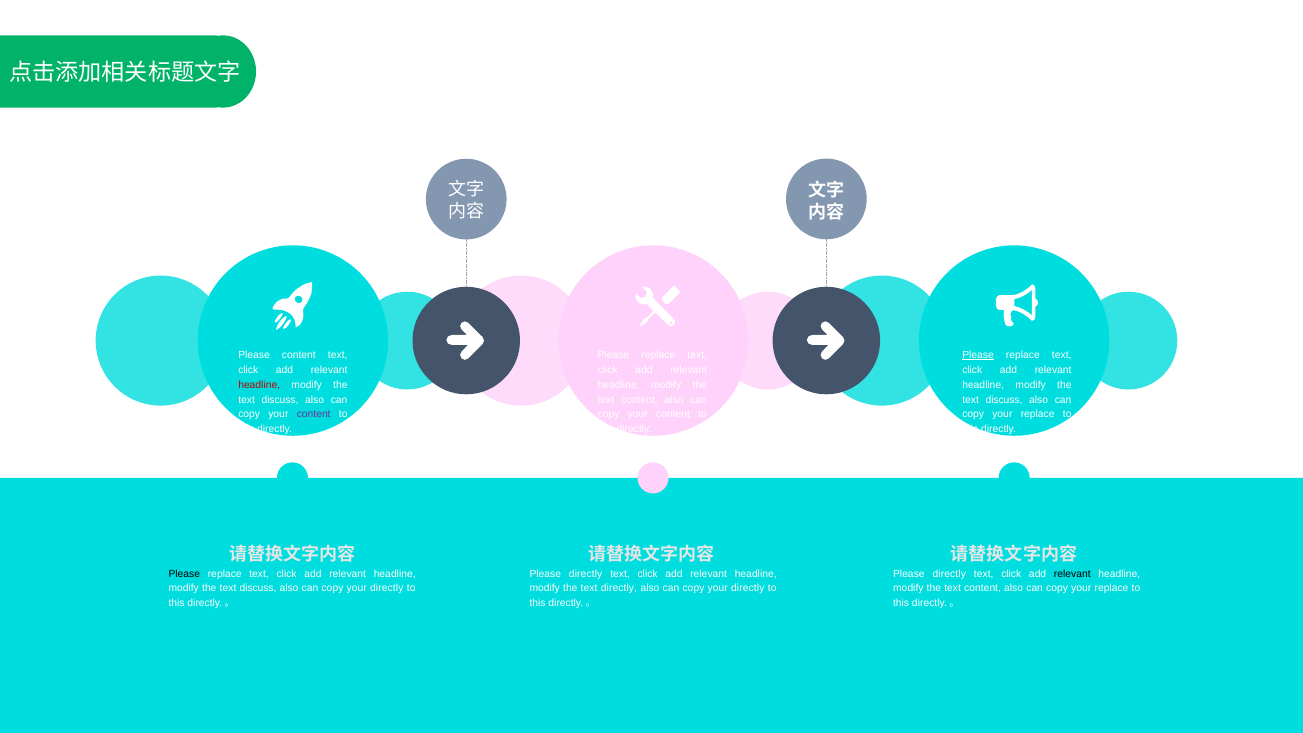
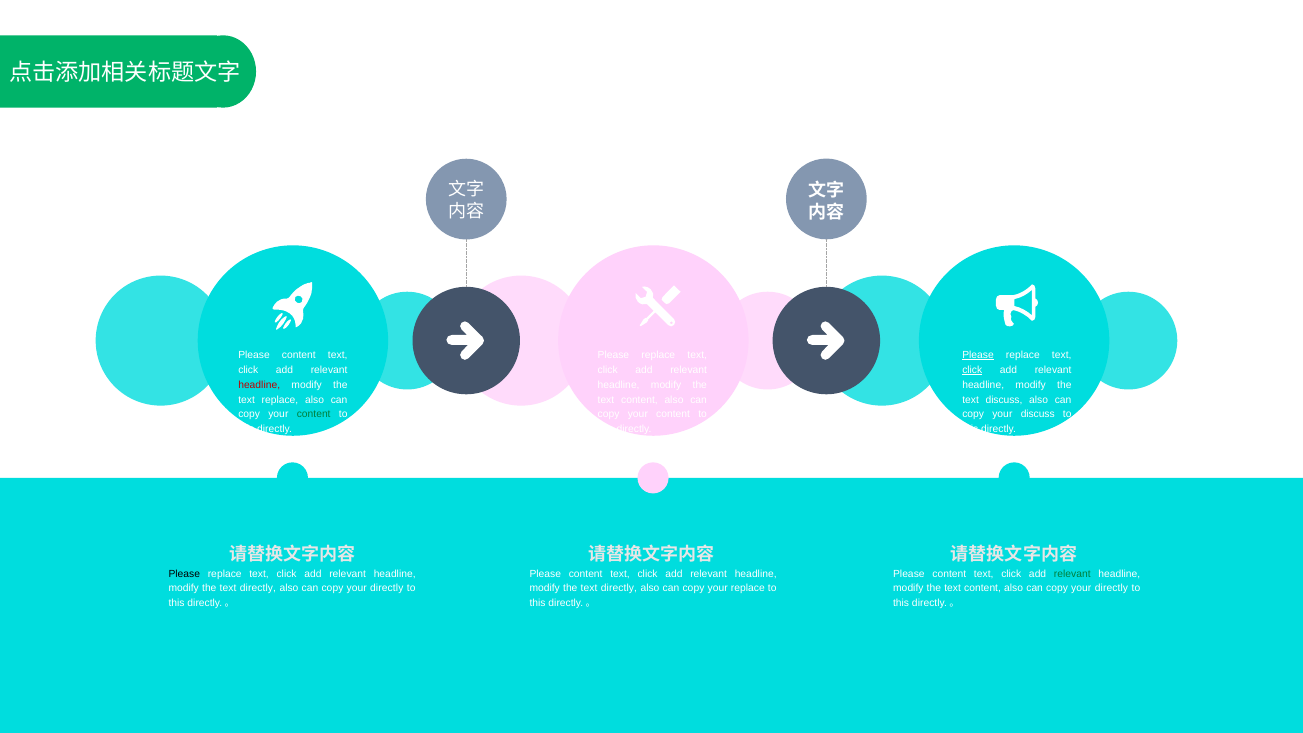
click at (972, 370) underline: none -> present
discuss at (280, 400): discuss -> replace
content at (314, 414) colour: purple -> green
replace at (1038, 414): replace -> discuss
directly at (586, 574): directly -> content
directly at (949, 574): directly -> content
relevant at (1072, 574) colour: black -> green
discuss at (258, 588): discuss -> directly
directly at (748, 588): directly -> replace
replace at (1111, 588): replace -> directly
